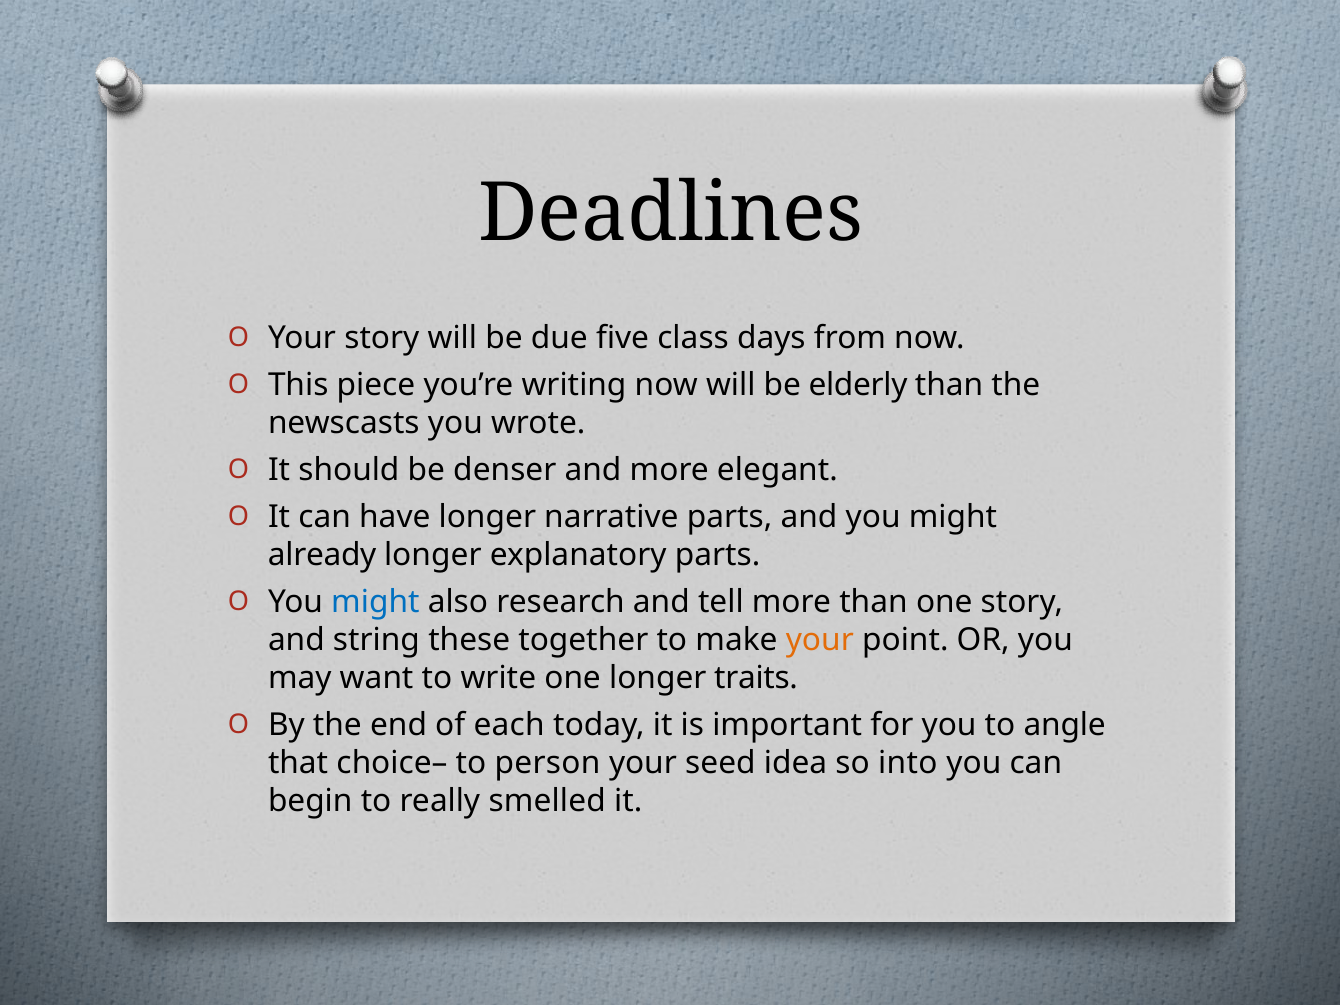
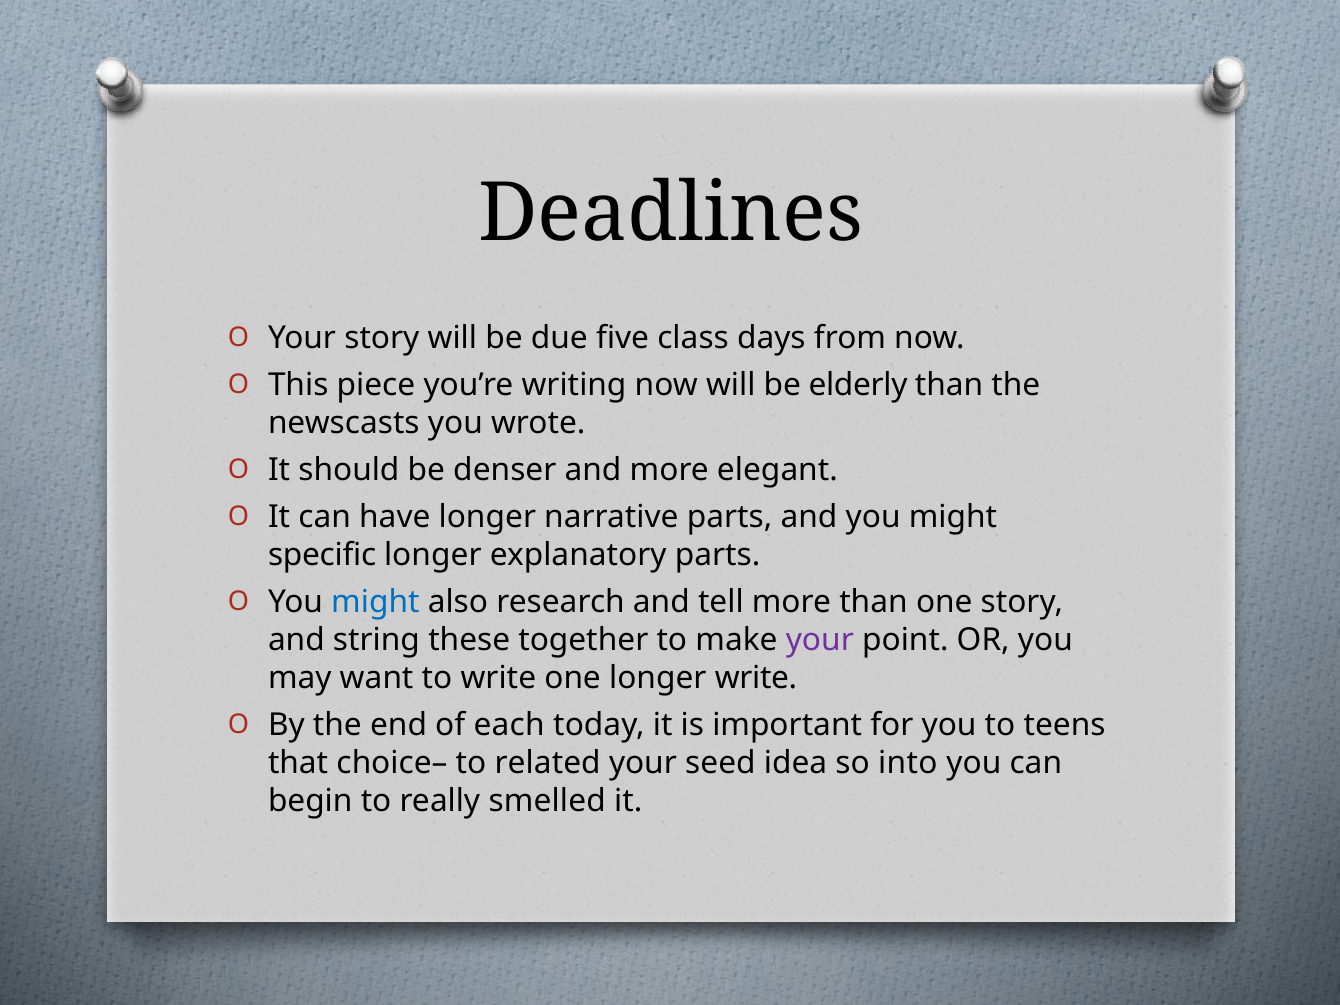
already: already -> specific
your at (820, 640) colour: orange -> purple
longer traits: traits -> write
angle: angle -> teens
person: person -> related
